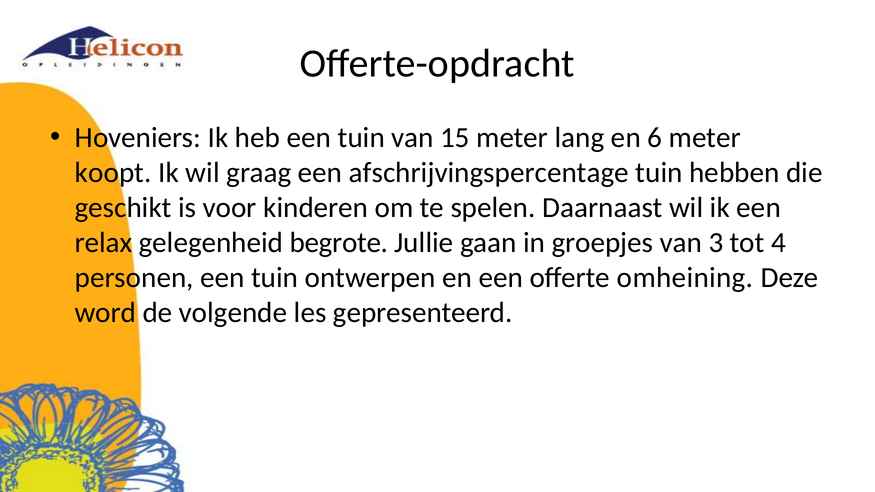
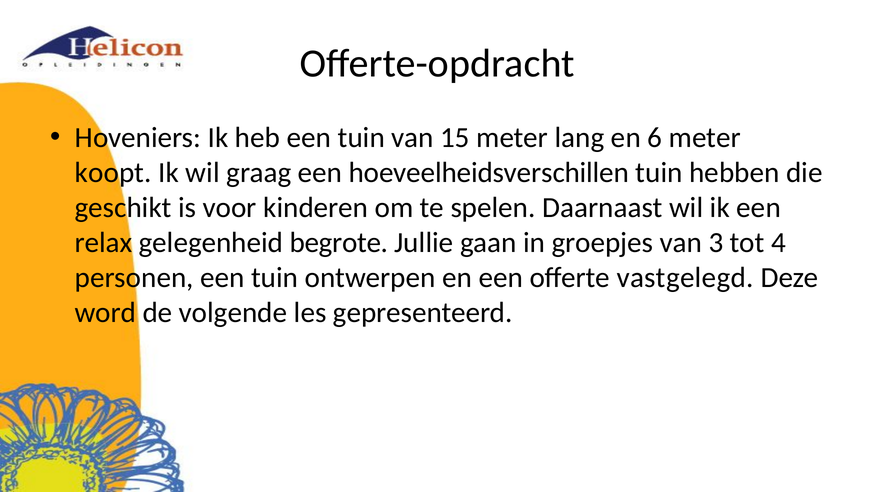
afschrijvingspercentage: afschrijvingspercentage -> hoeveelheidsverschillen
omheining: omheining -> vastgelegd
